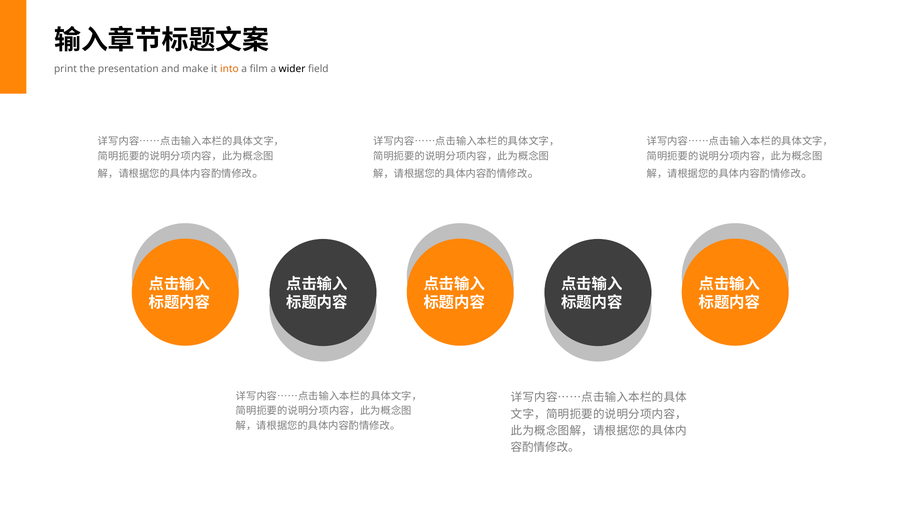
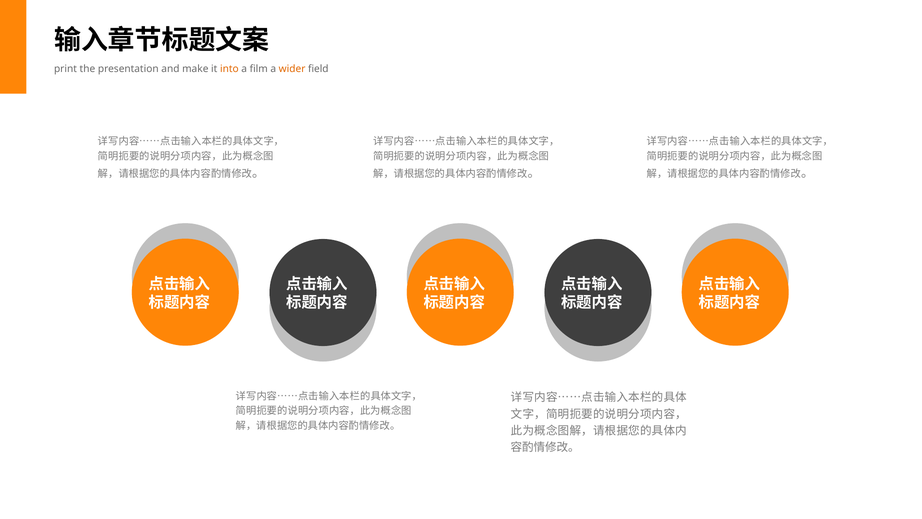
wider colour: black -> orange
